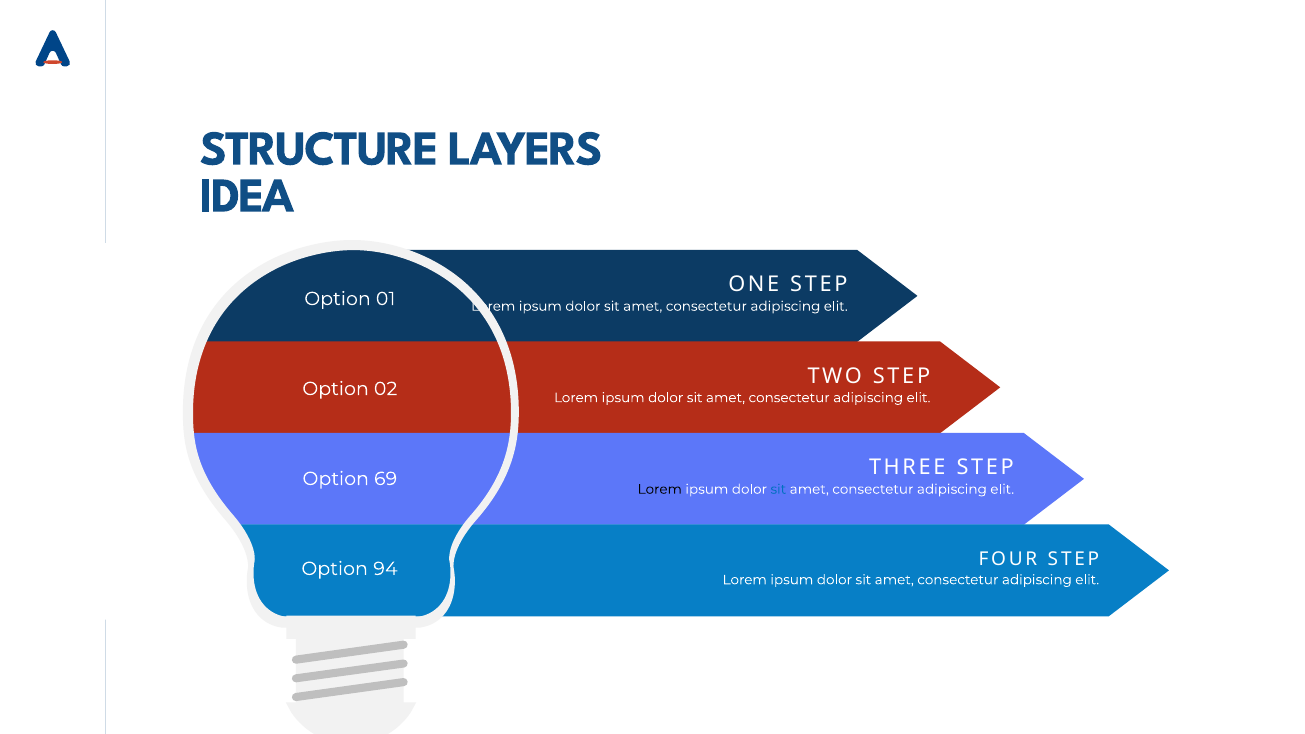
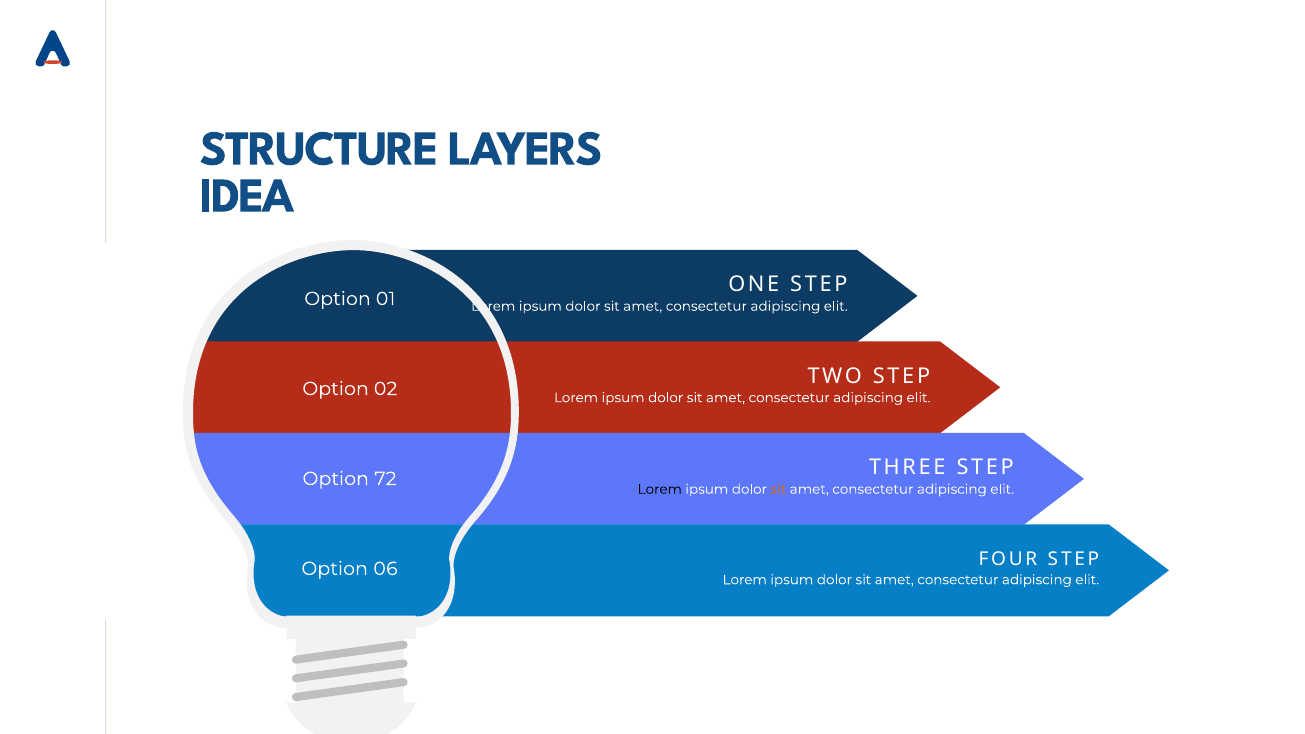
69: 69 -> 72
sit at (778, 489) colour: blue -> orange
94: 94 -> 06
